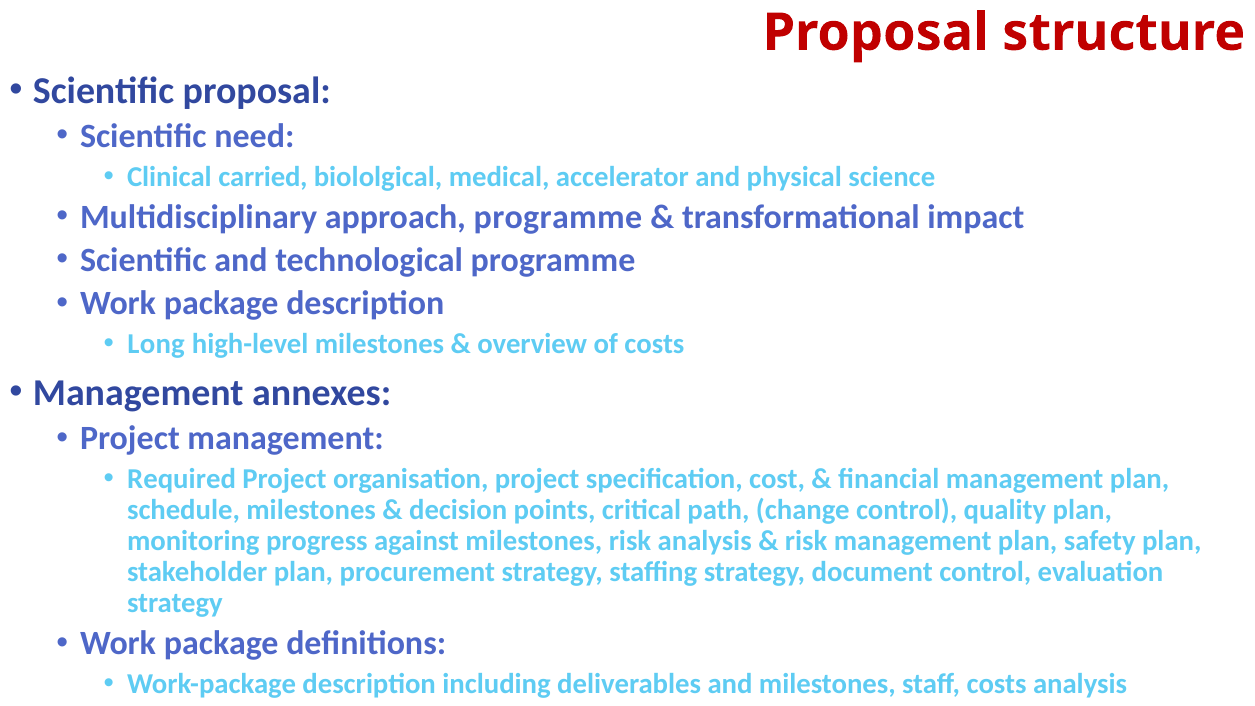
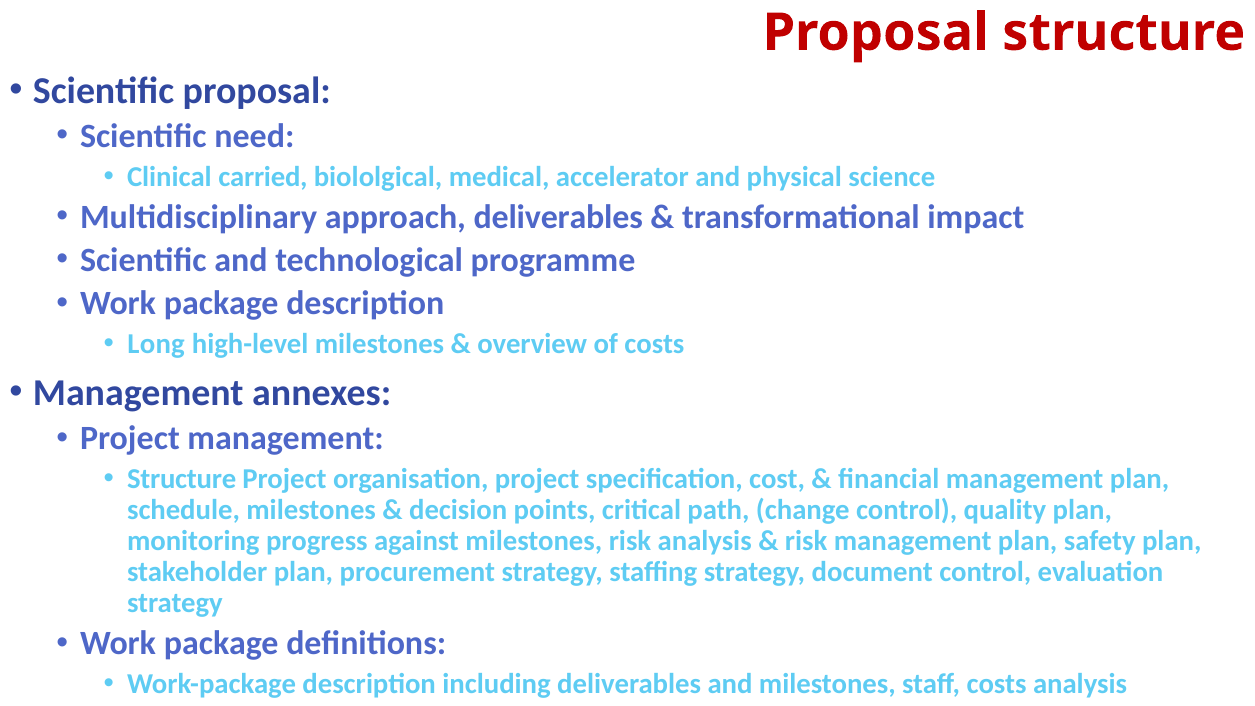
approach programme: programme -> deliverables
Required at (181, 479): Required -> Structure
